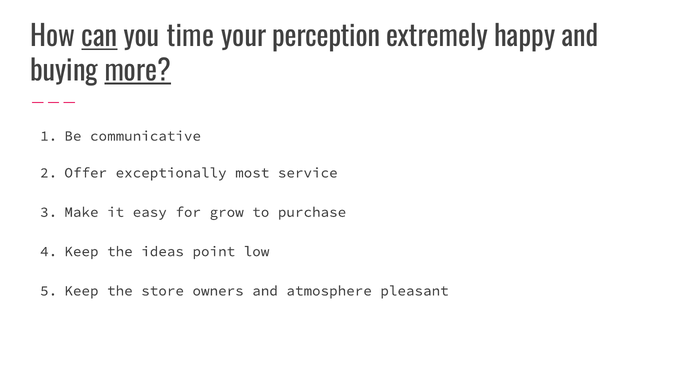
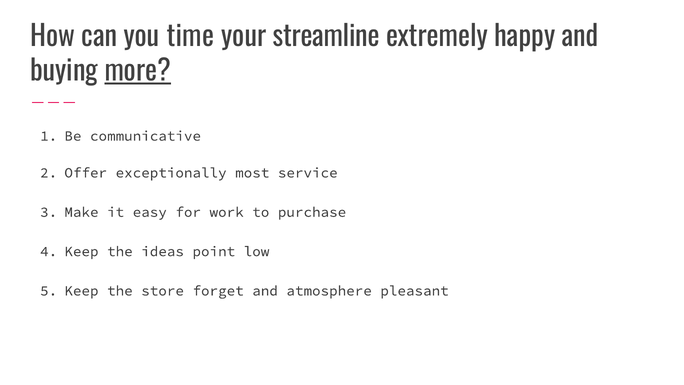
can underline: present -> none
perception: perception -> streamline
grow: grow -> work
owners: owners -> forget
